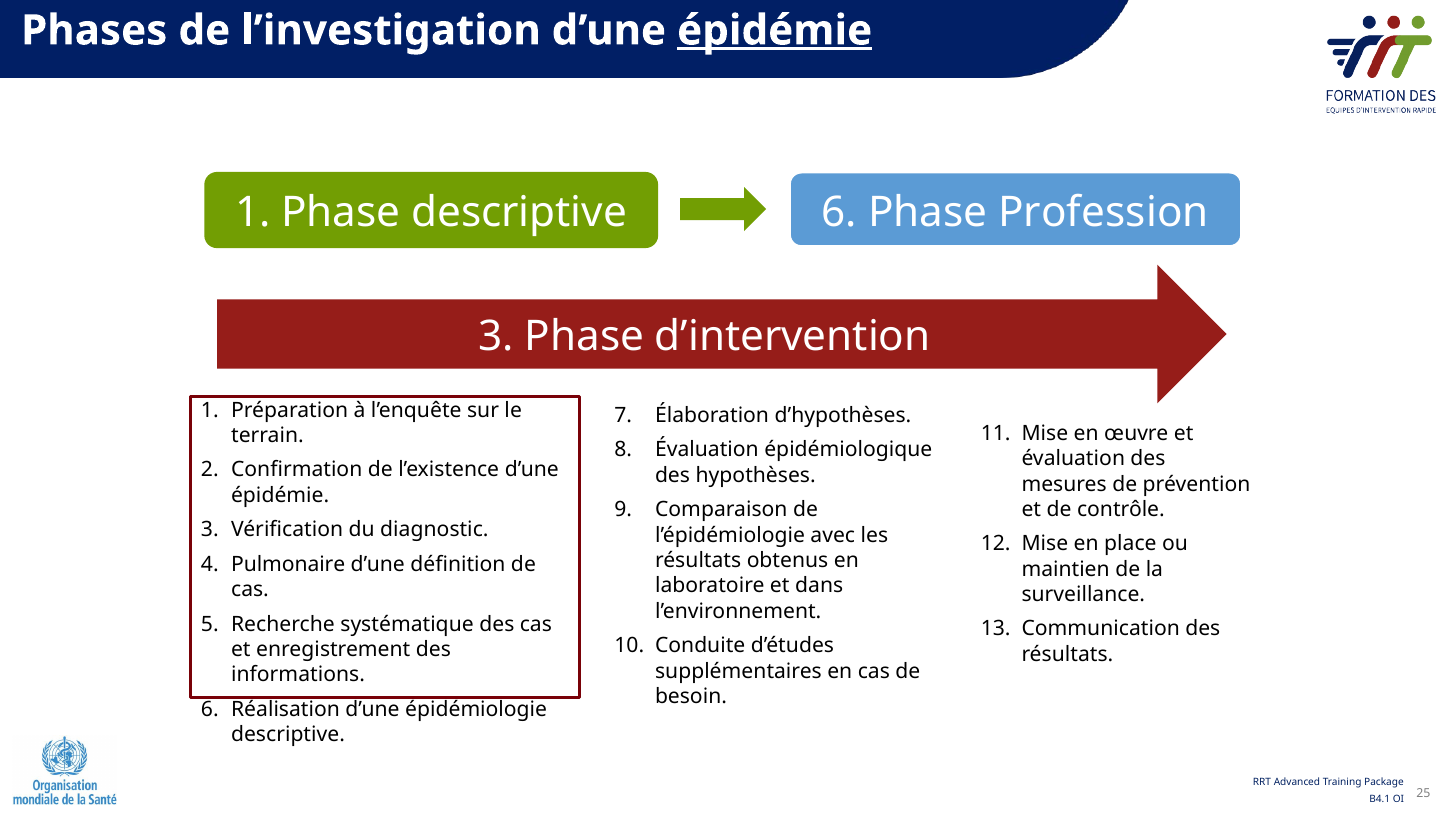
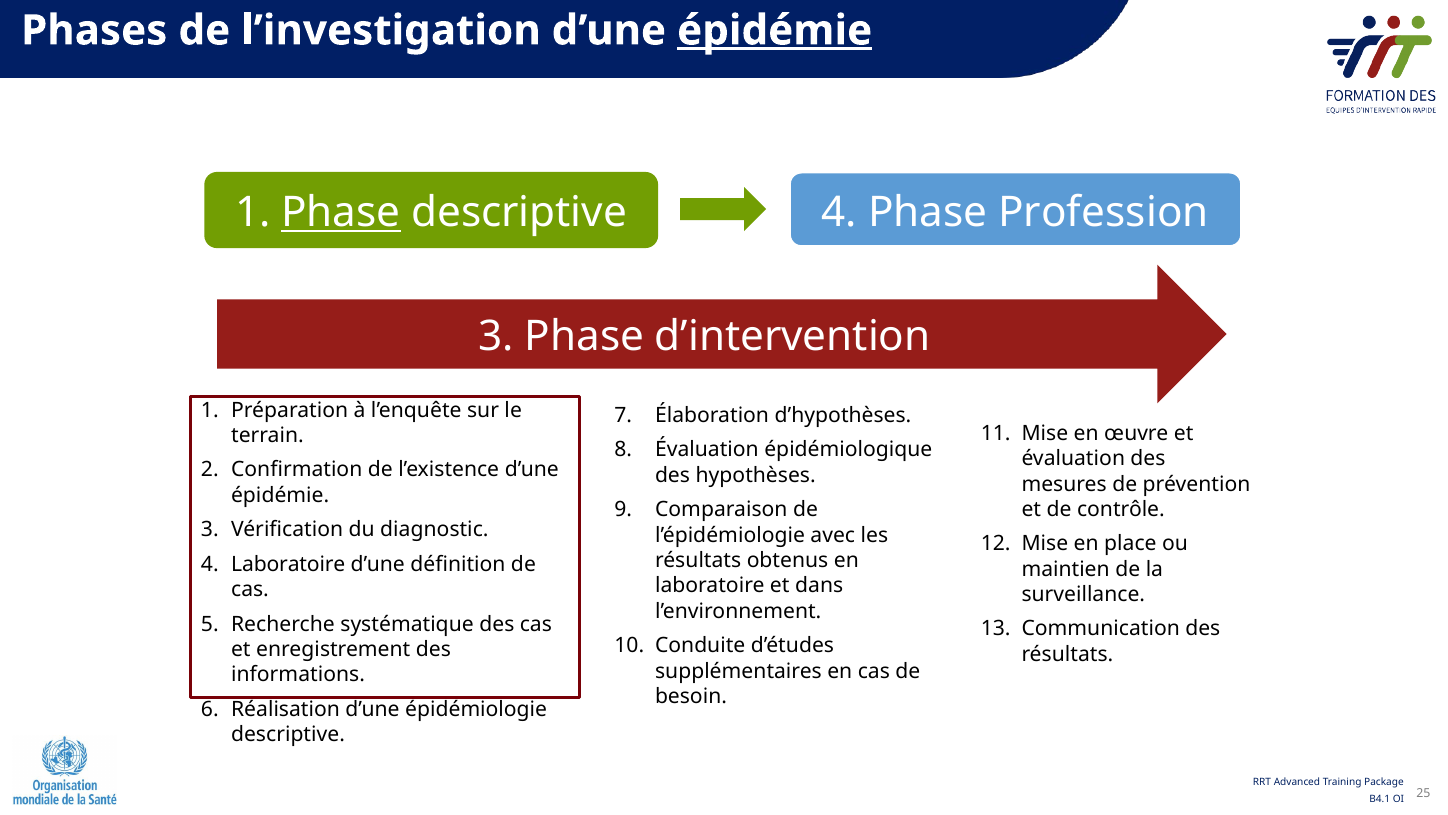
Phase at (341, 213) underline: none -> present
descriptive 6: 6 -> 4
Pulmonaire at (288, 564): Pulmonaire -> Laboratoire
